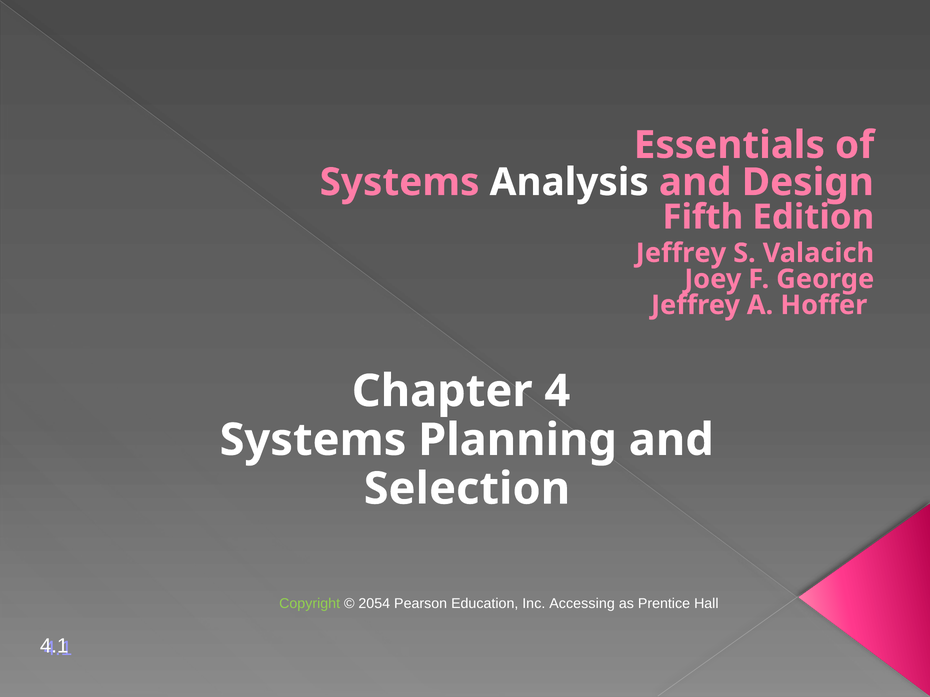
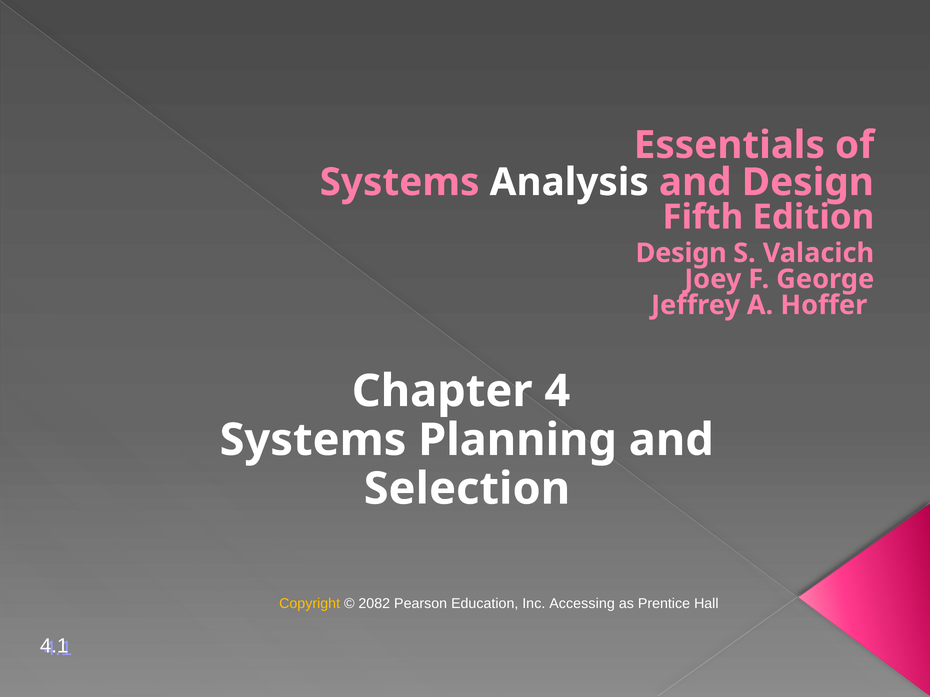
Jeffrey at (681, 253): Jeffrey -> Design
Copyright colour: light green -> yellow
2054: 2054 -> 2082
